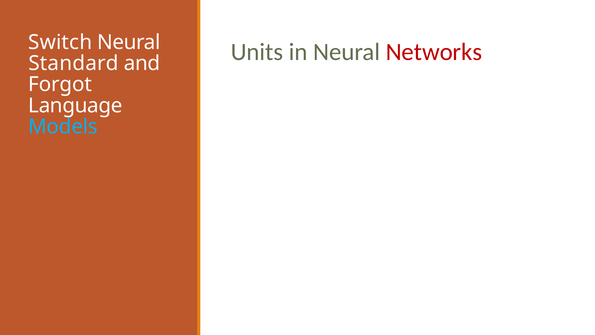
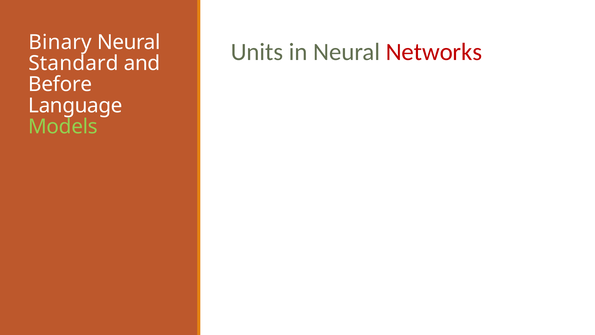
Switch: Switch -> Binary
Forgot: Forgot -> Before
Models colour: light blue -> light green
